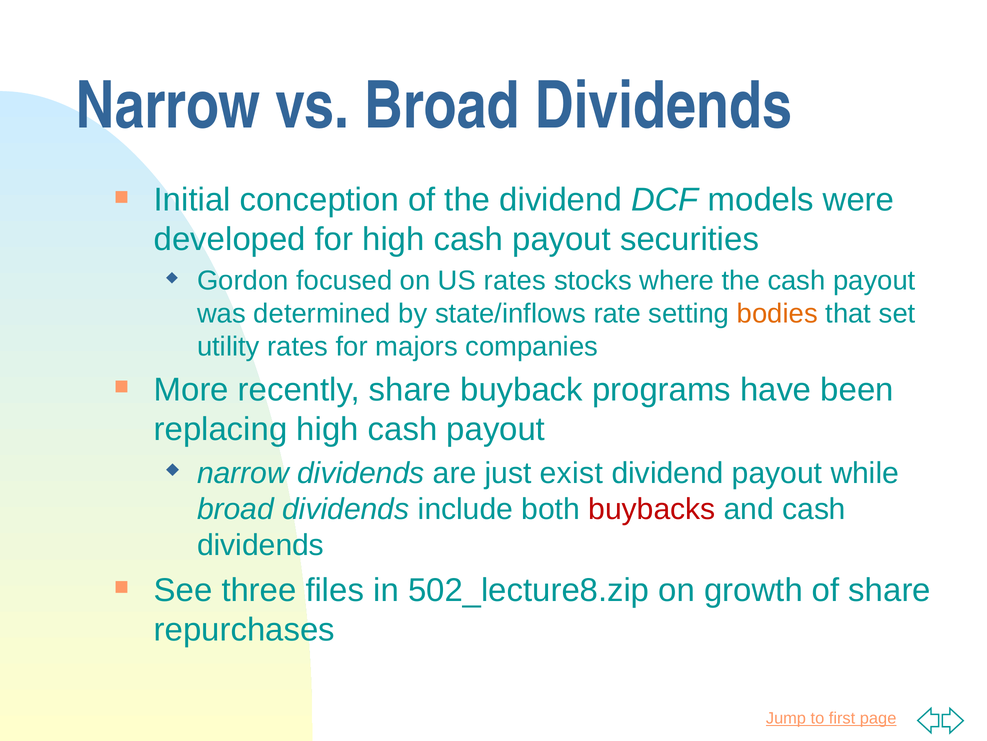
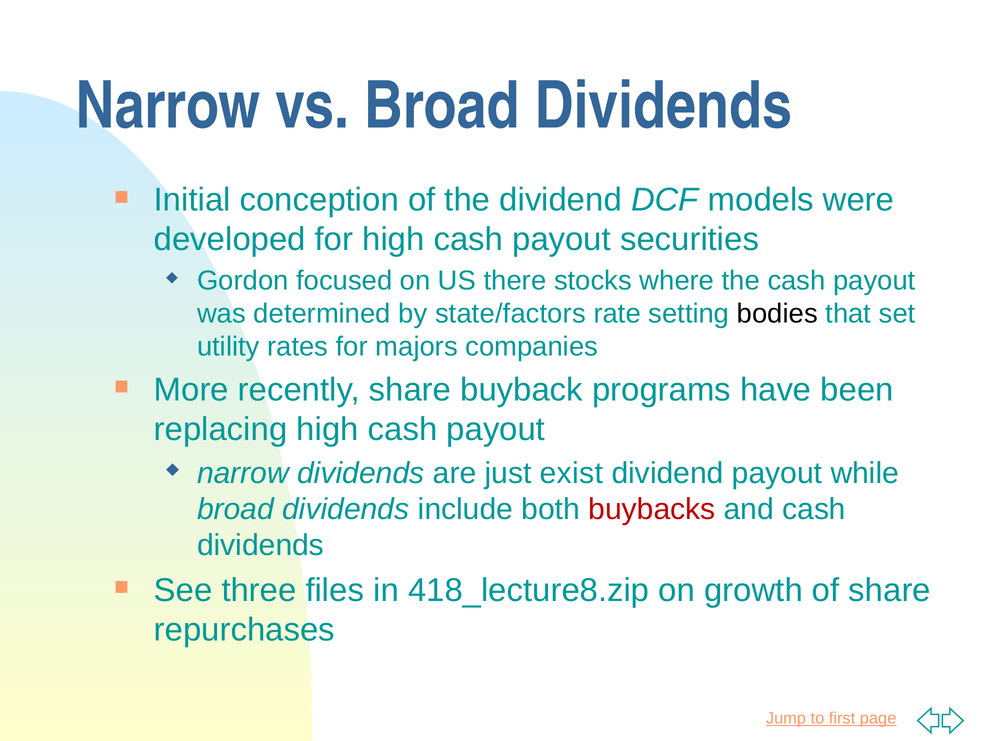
US rates: rates -> there
state/inflows: state/inflows -> state/factors
bodies colour: orange -> black
502_lecture8.zip: 502_lecture8.zip -> 418_lecture8.zip
